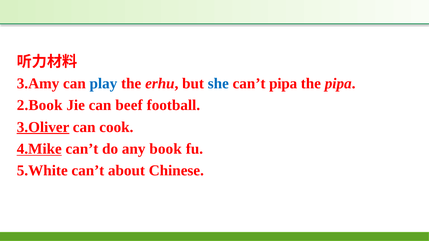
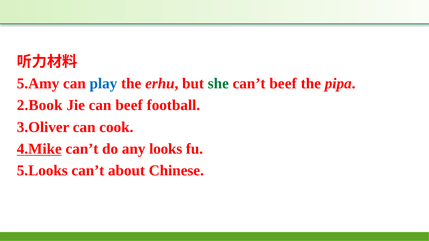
3.Amy: 3.Amy -> 5.Amy
she colour: blue -> green
can’t pipa: pipa -> beef
3.Oliver underline: present -> none
book: book -> looks
5.White: 5.White -> 5.Looks
